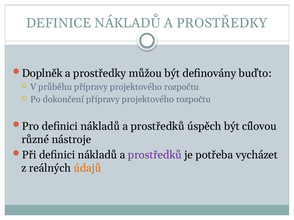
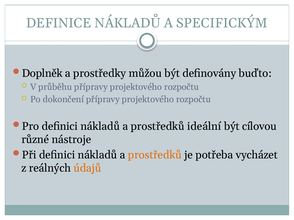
NÁKLADŮ A PROSTŘEDKY: PROSTŘEDKY -> SPECIFICKÝM
úspěch: úspěch -> ideální
prostředků at (155, 155) colour: purple -> orange
